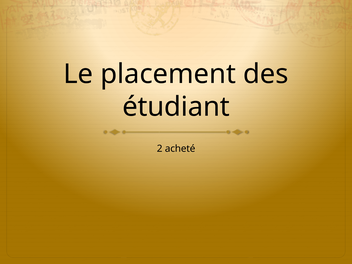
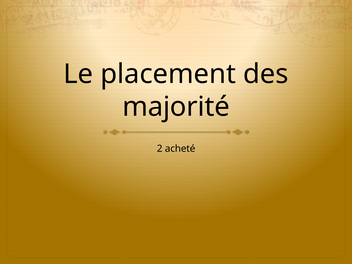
étudiant: étudiant -> majorité
